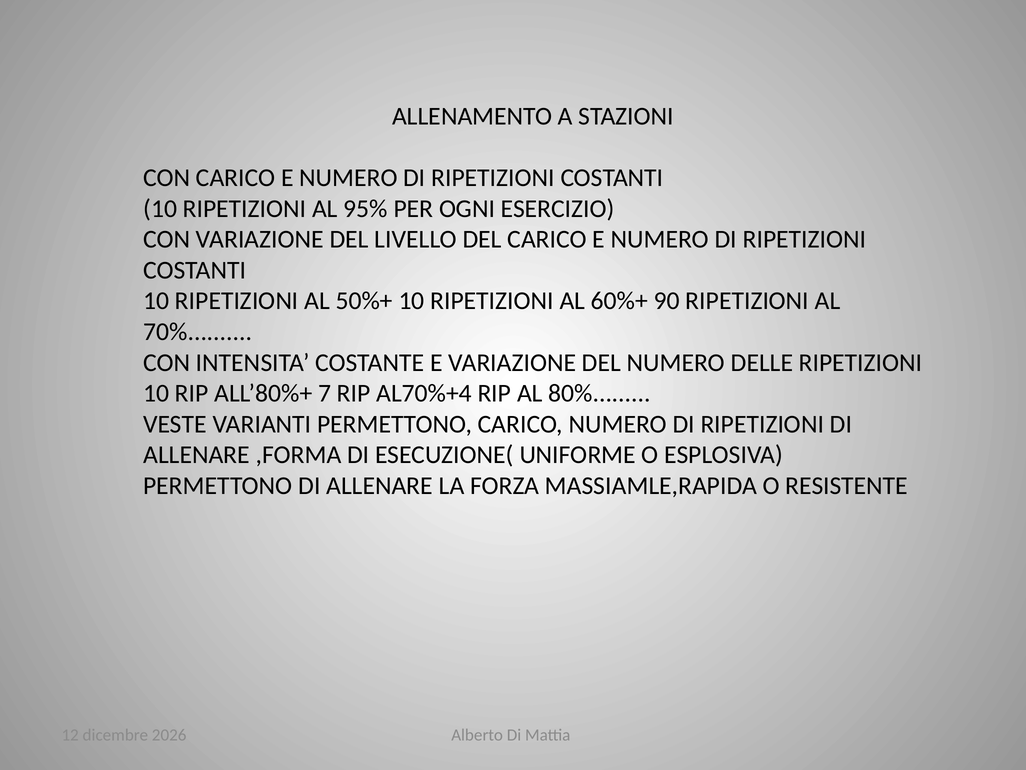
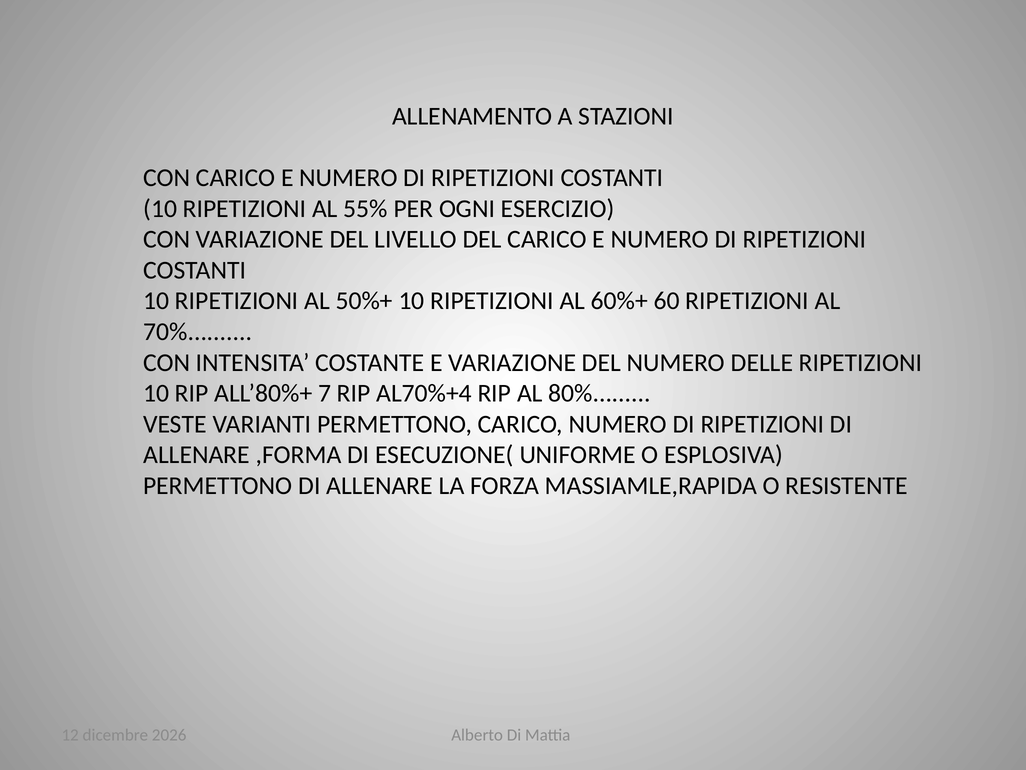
95%: 95% -> 55%
90: 90 -> 60
